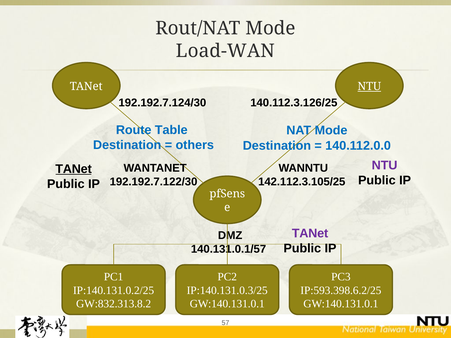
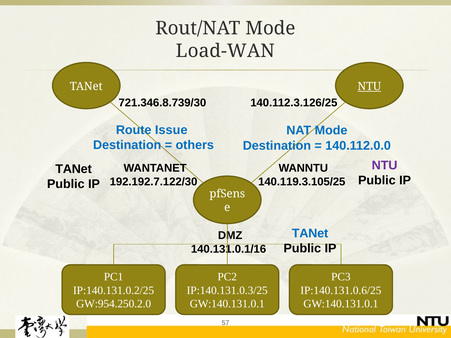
192.192.7.124/30: 192.192.7.124/30 -> 721.346.8.739/30
Table: Table -> Issue
TANet at (74, 169) underline: present -> none
142.112.3.105/25: 142.112.3.105/25 -> 140.119.3.105/25
TANet at (310, 234) colour: purple -> blue
140.131.0.1/57: 140.131.0.1/57 -> 140.131.0.1/16
IP:593.398.6.2/25: IP:593.398.6.2/25 -> IP:140.131.0.6/25
GW:832.313.8.2: GW:832.313.8.2 -> GW:954.250.2.0
